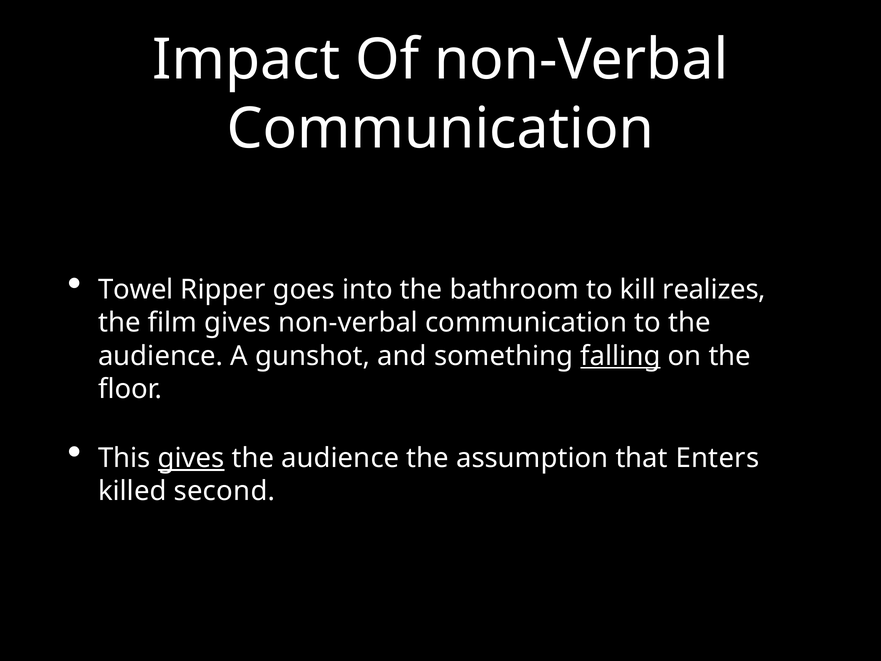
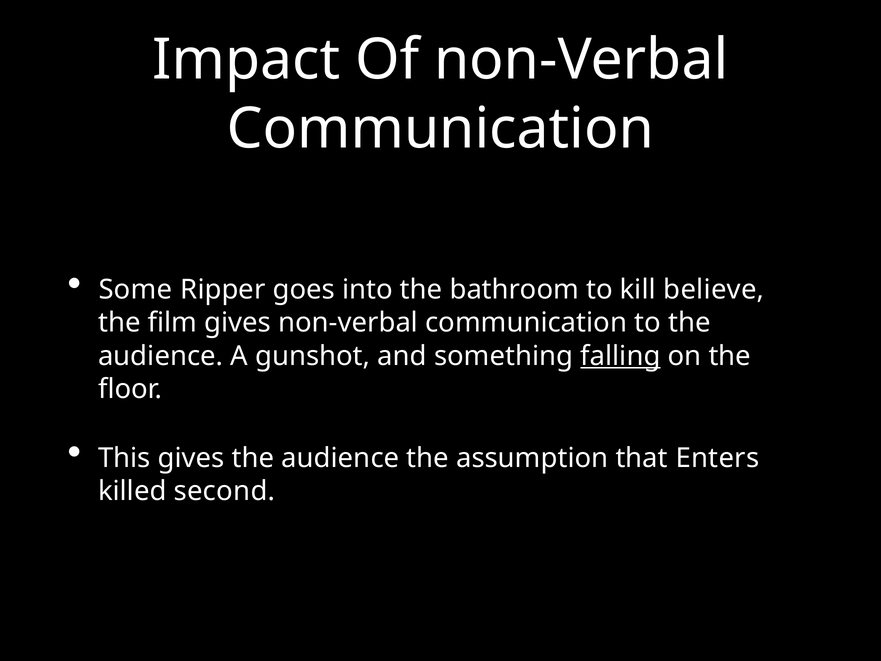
Towel: Towel -> Some
realizes: realizes -> believe
gives at (191, 458) underline: present -> none
